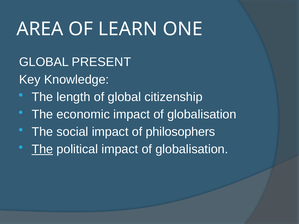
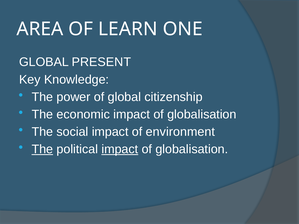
length: length -> power
philosophers: philosophers -> environment
impact at (120, 149) underline: none -> present
